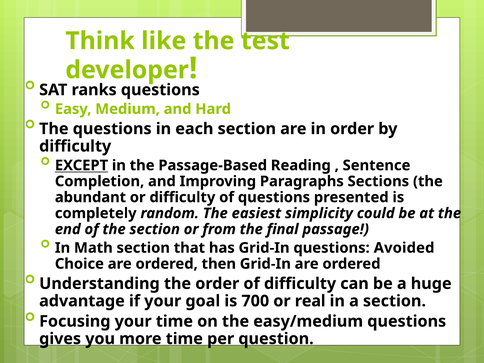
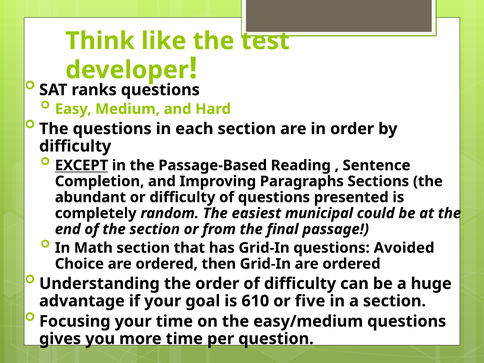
simplicity: simplicity -> municipal
700: 700 -> 610
real: real -> five
